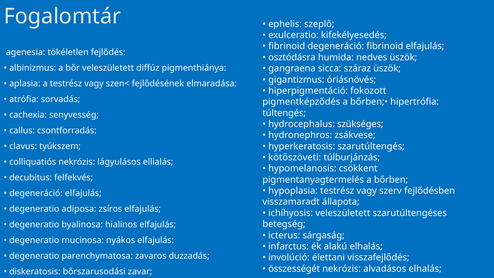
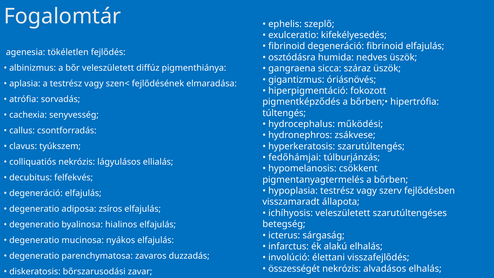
szükséges: szükséges -> működési
kötőszöveti: kötőszöveti -> fedőhámjai
